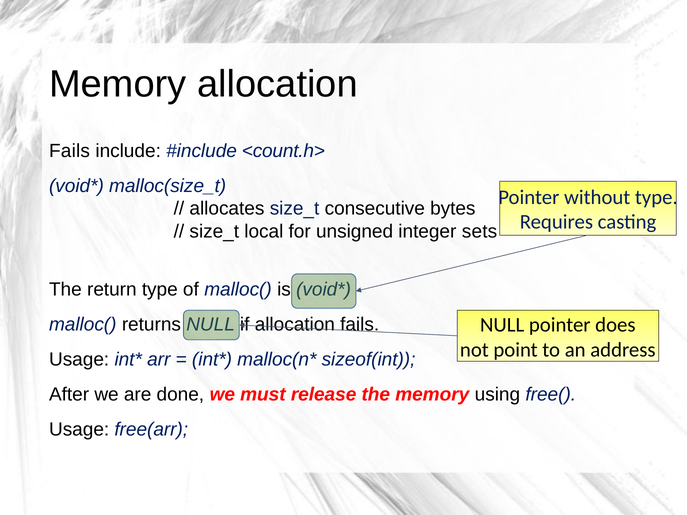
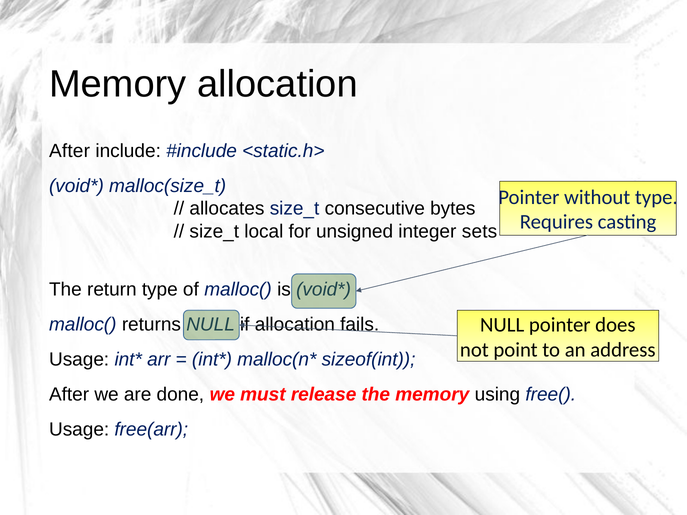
Fails at (70, 151): Fails -> After
<count.h>: <count.h> -> <static.h>
